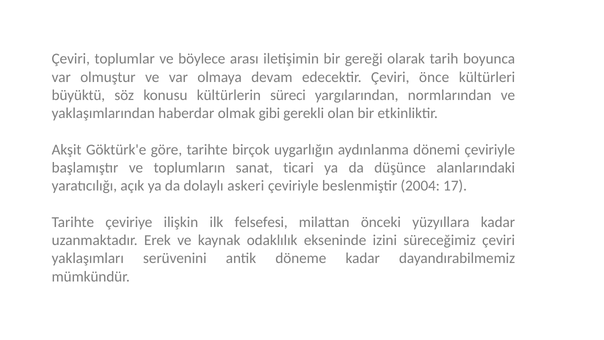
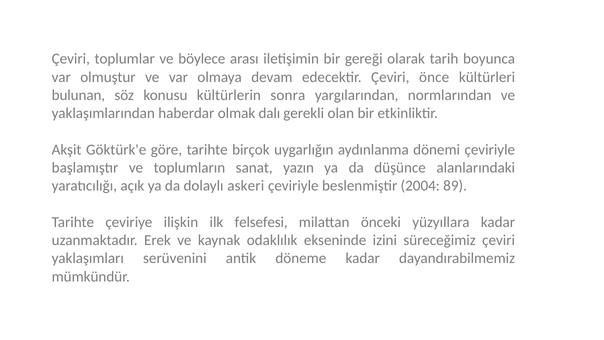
büyüktü: büyüktü -> bulunan
süreci: süreci -> sonra
gibi: gibi -> dalı
ticari: ticari -> yazın
17: 17 -> 89
